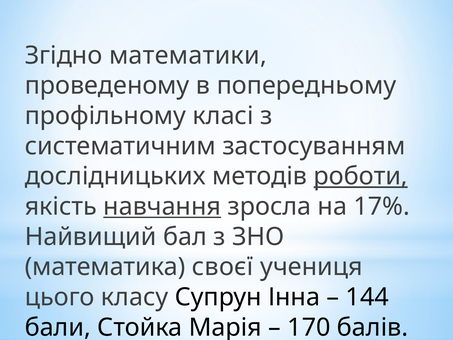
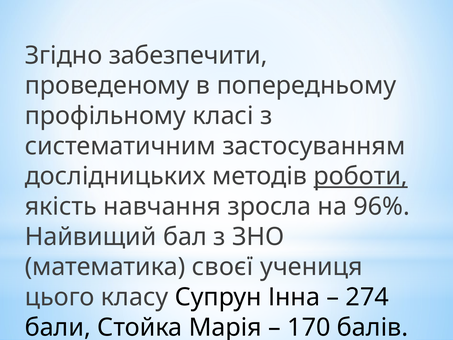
математики: математики -> забезпечити
навчання underline: present -> none
17%: 17% -> 96%
144: 144 -> 274
